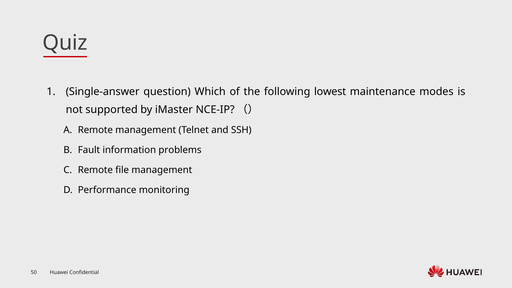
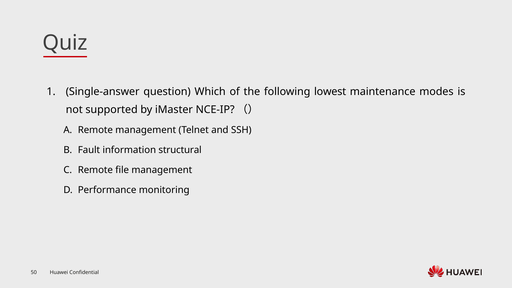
problems: problems -> structural
